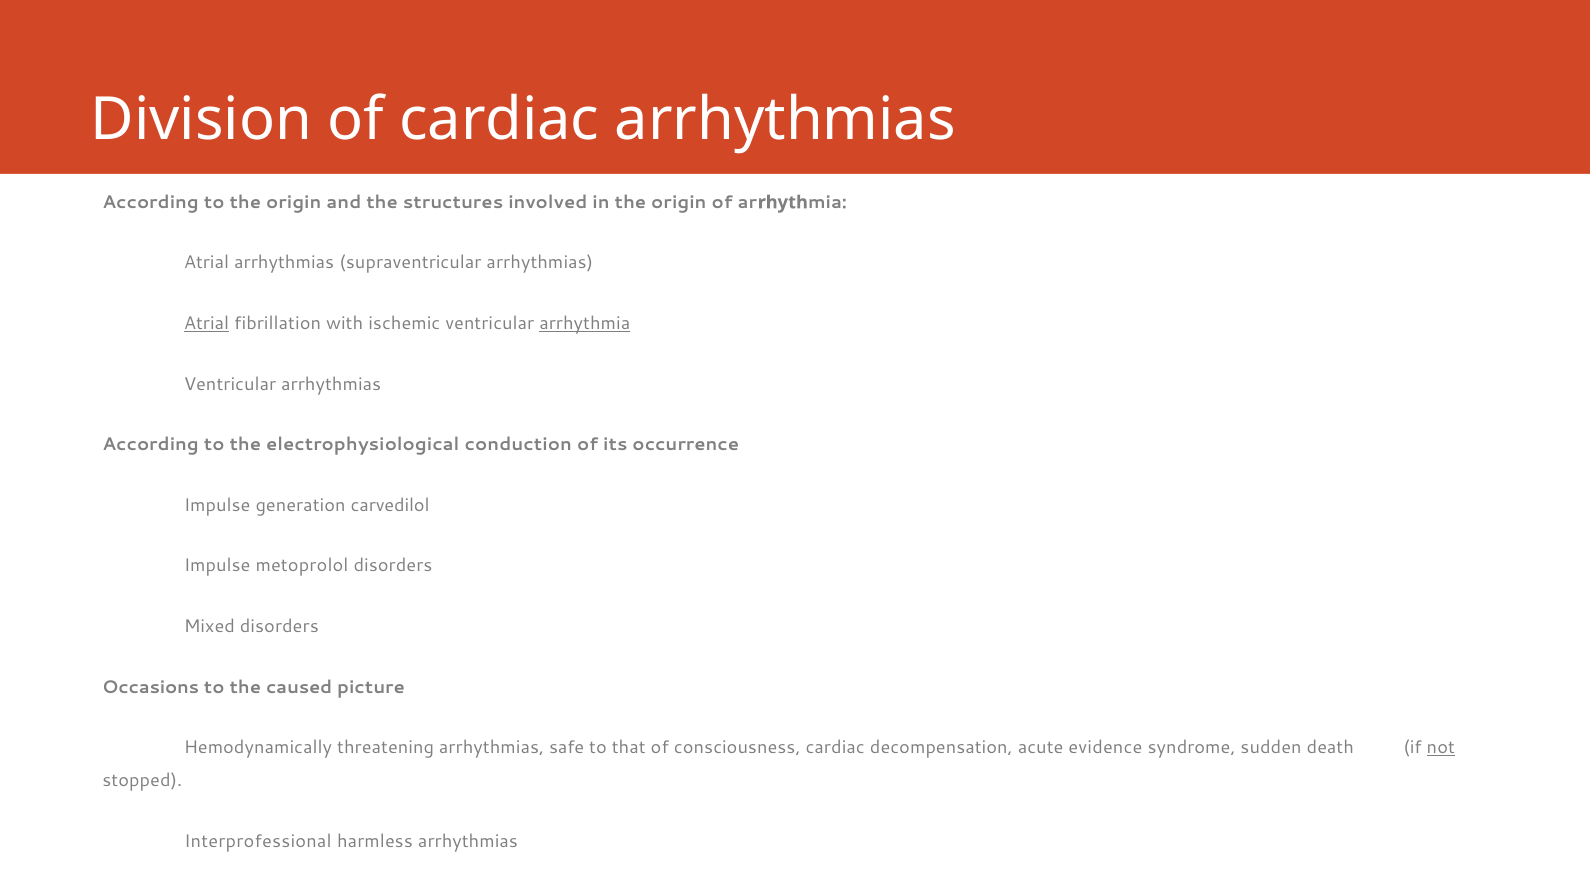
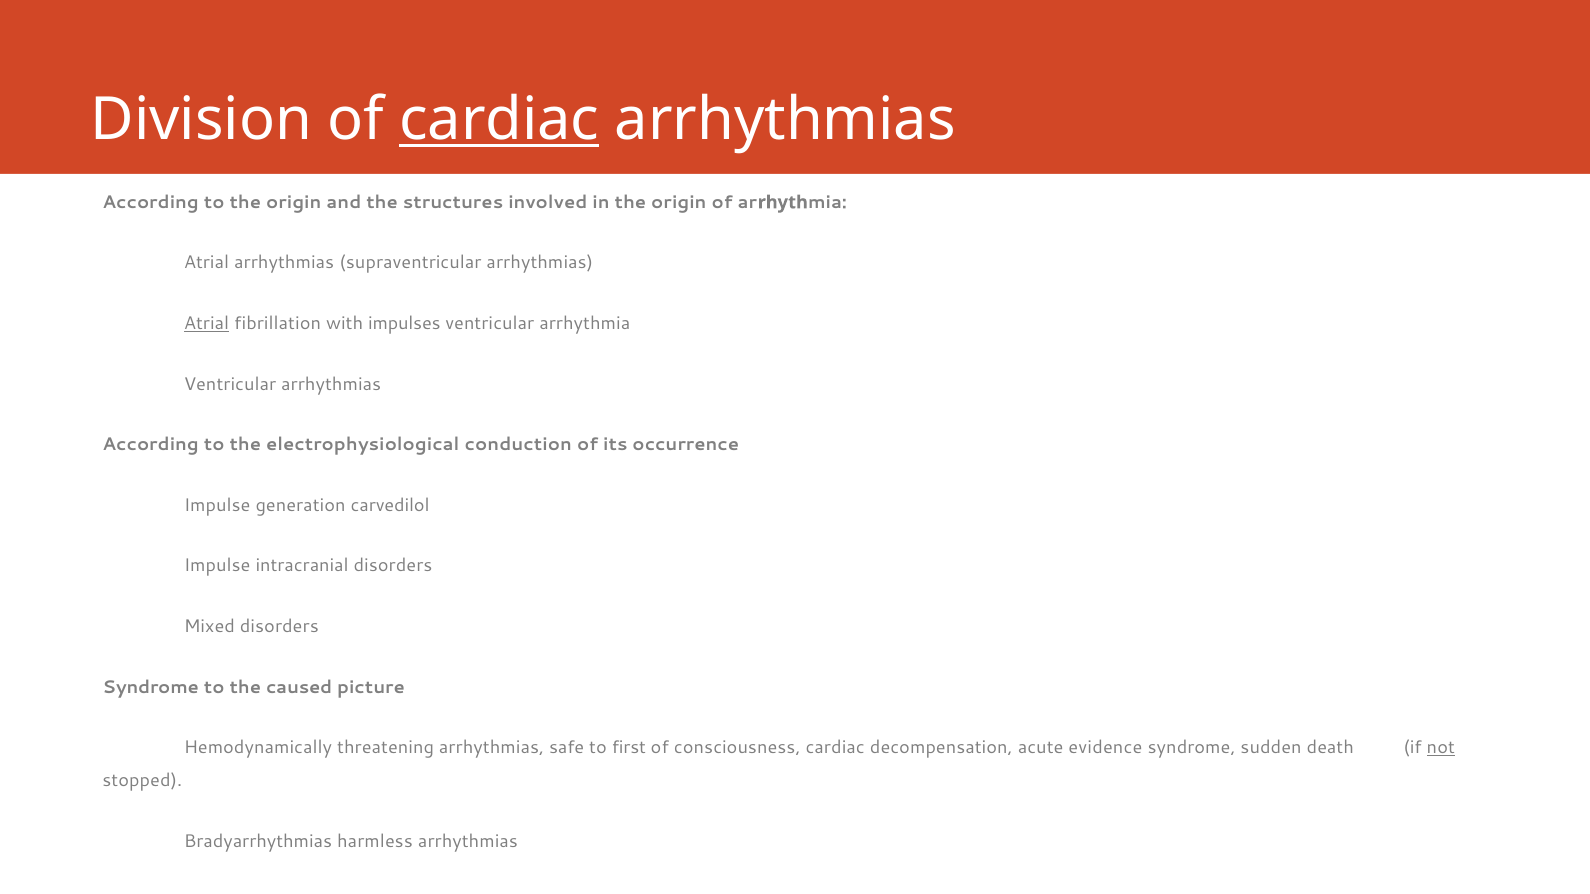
cardiac at (499, 120) underline: none -> present
ischemic: ischemic -> impulses
arrhythmia underline: present -> none
metoprolol: metoprolol -> intracranial
Occasions at (151, 687): Occasions -> Syndrome
that: that -> first
Interprofessional: Interprofessional -> Bradyarrhythmias
